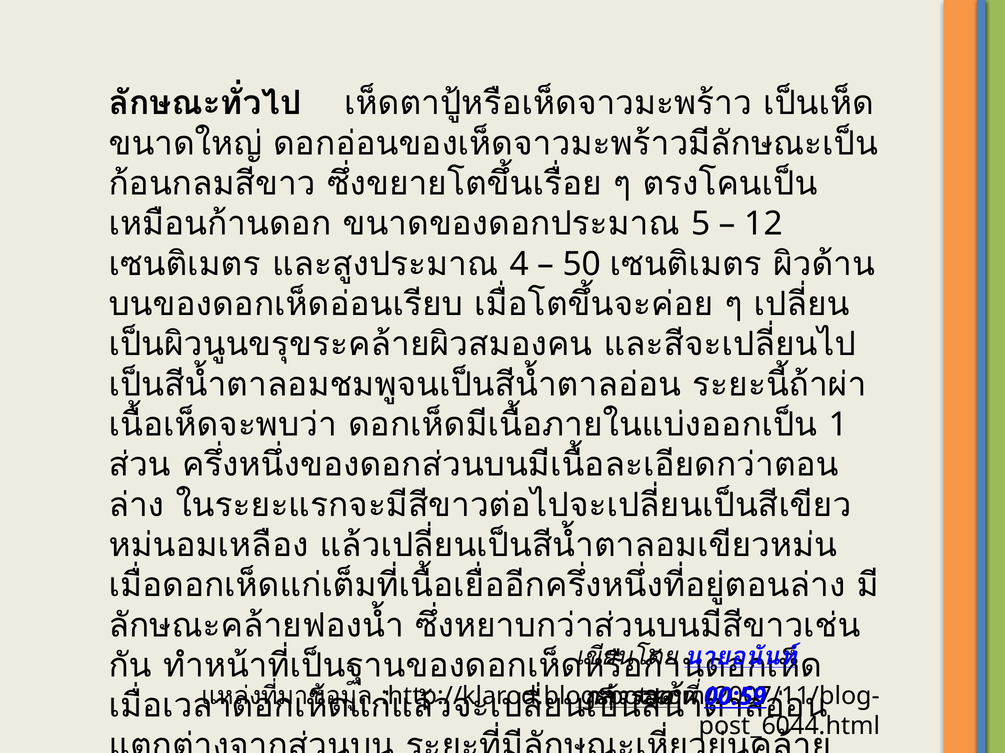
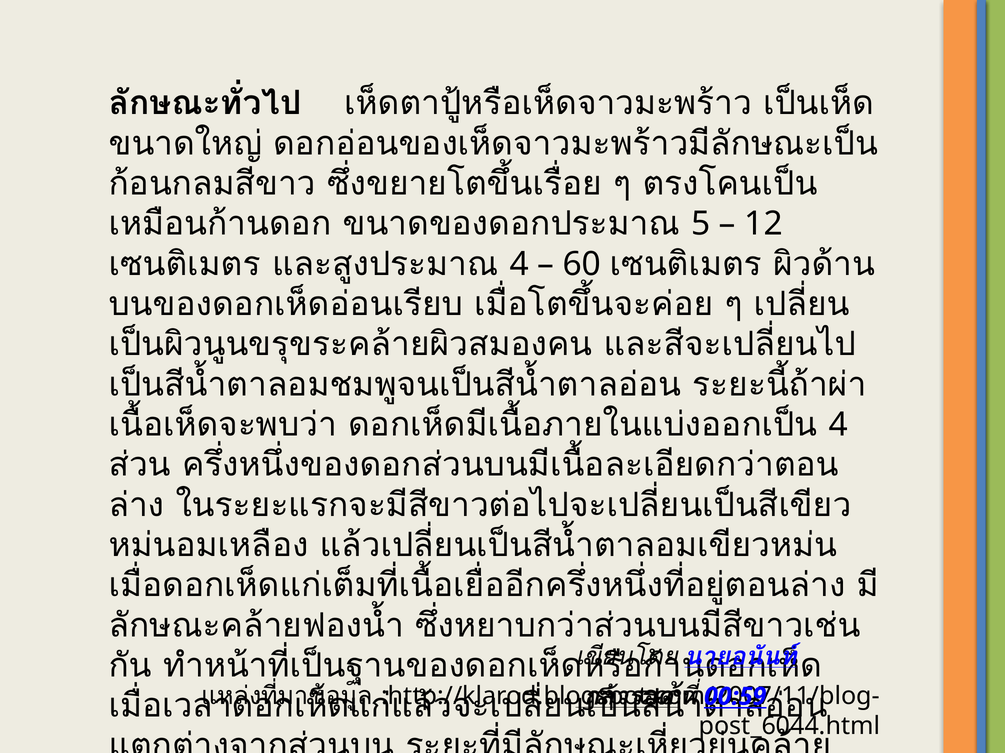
50: 50 -> 60
1 at (838, 425): 1 -> 4
